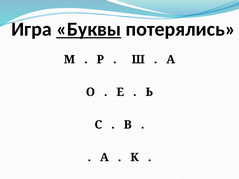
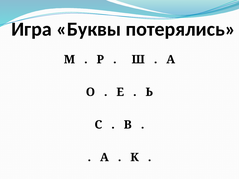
Буквы underline: present -> none
